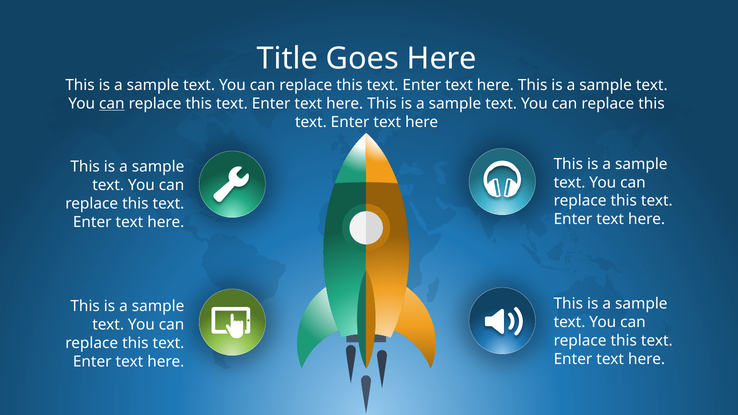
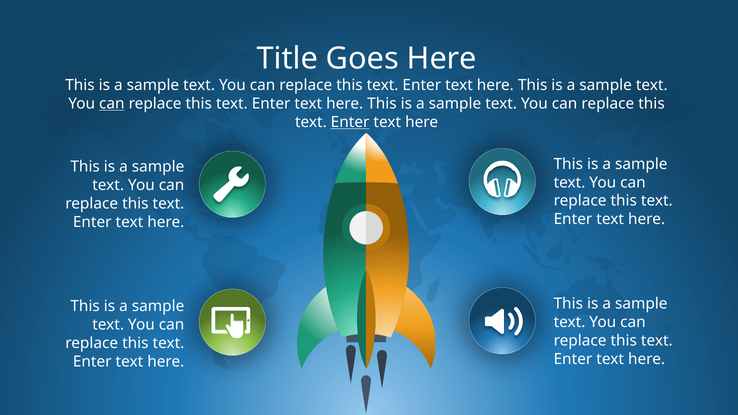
Enter at (350, 122) underline: none -> present
